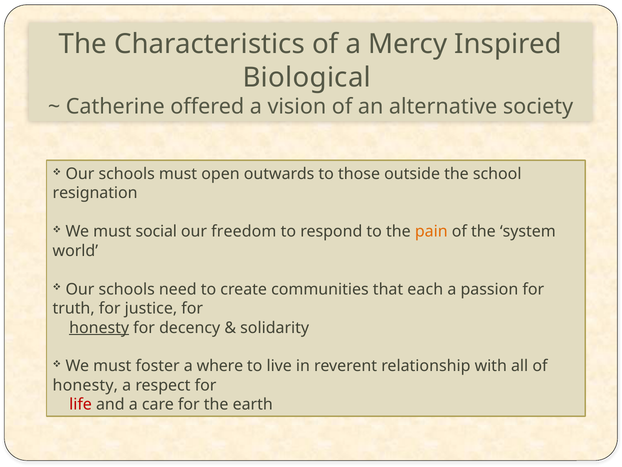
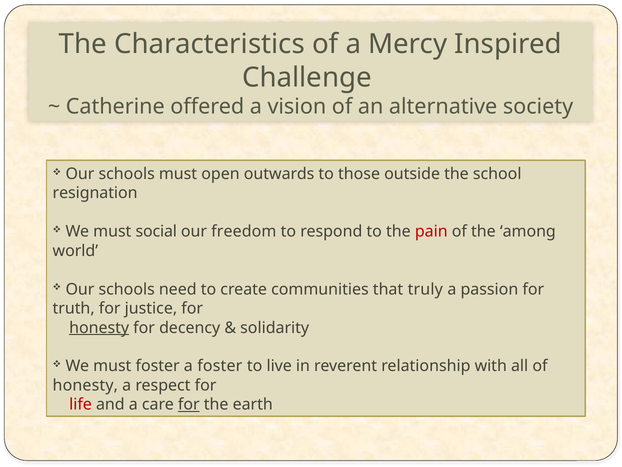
Biological: Biological -> Challenge
pain colour: orange -> red
system: system -> among
each: each -> truly
a where: where -> foster
for at (189, 404) underline: none -> present
